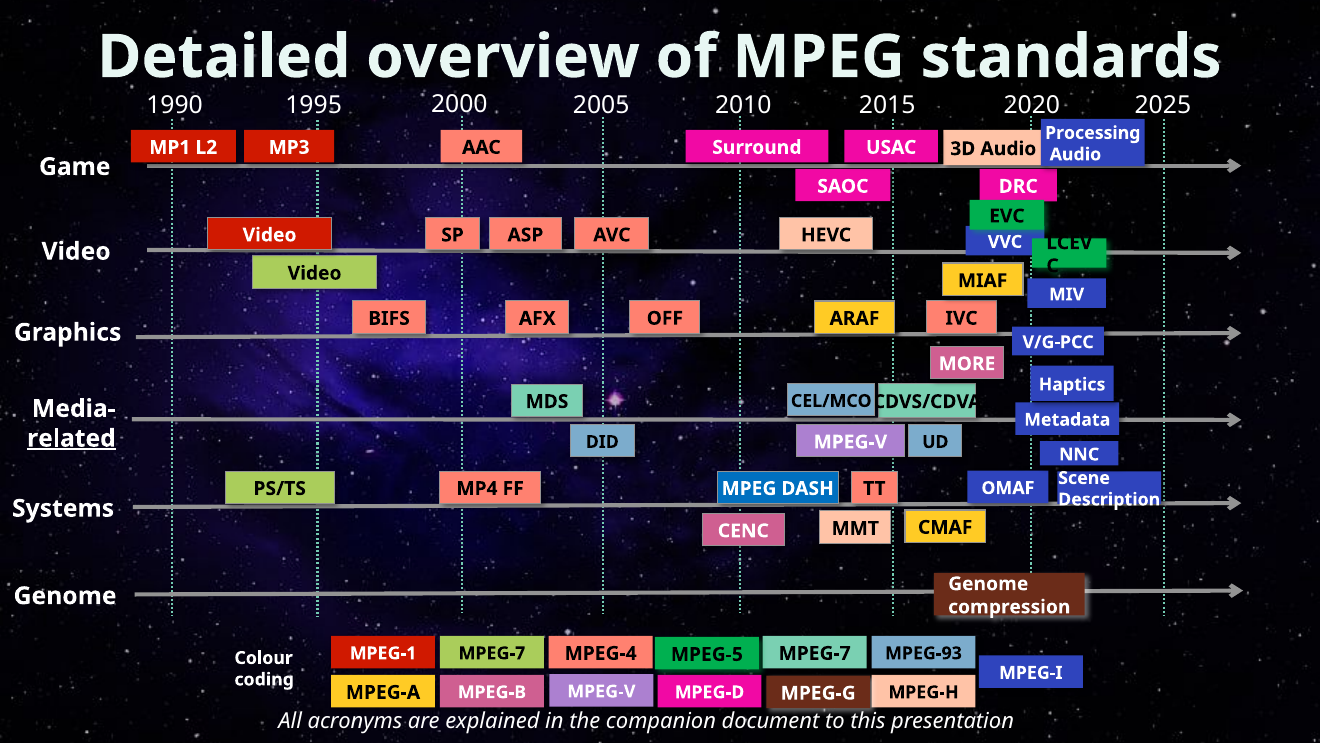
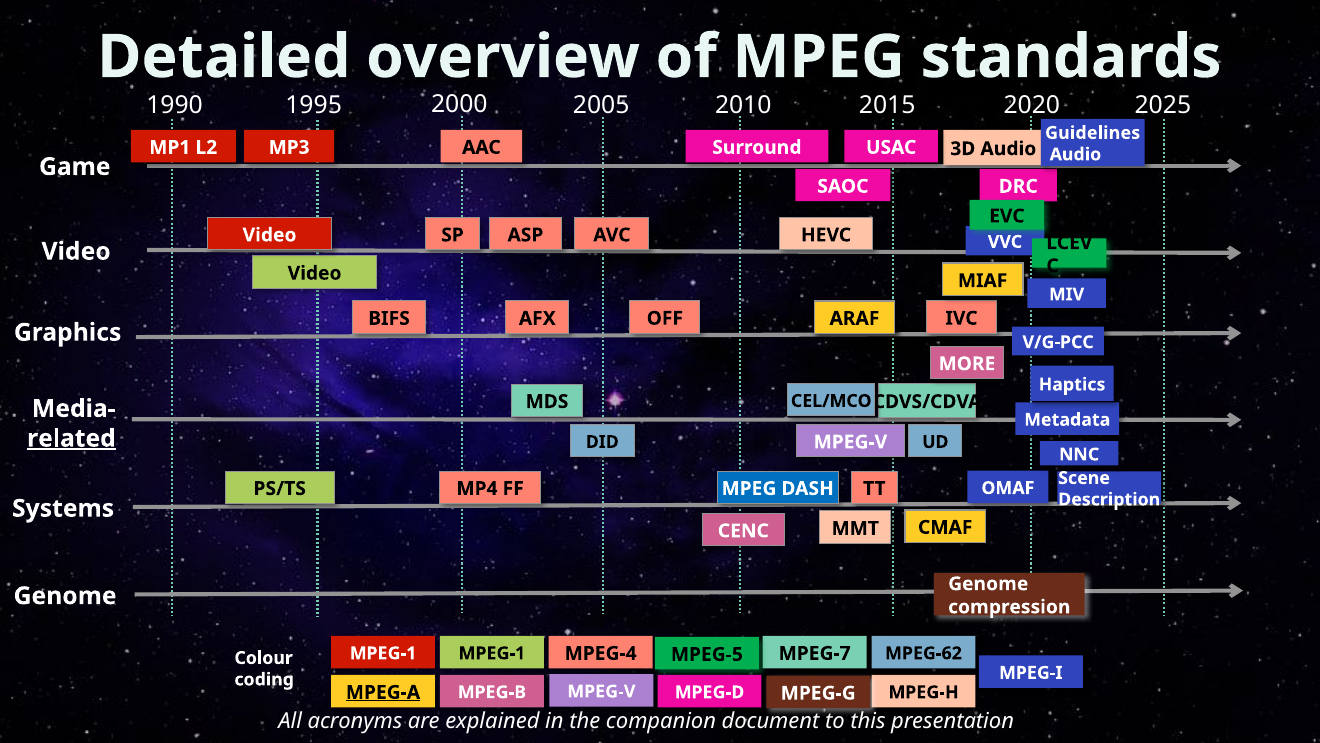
Processing: Processing -> Guidelines
MPEG-1 MPEG-7: MPEG-7 -> MPEG-1
MPEG-93: MPEG-93 -> MPEG-62
MPEG-A underline: none -> present
